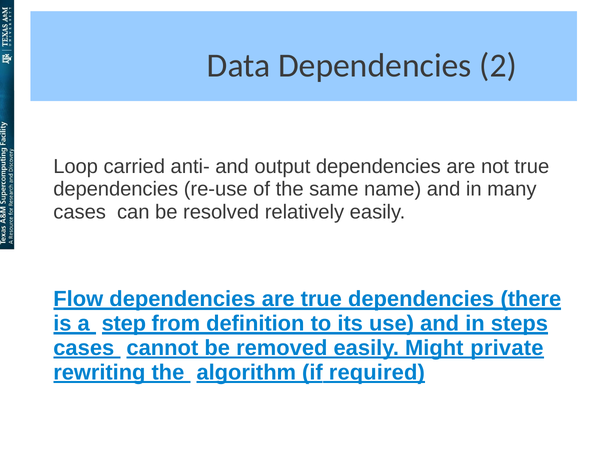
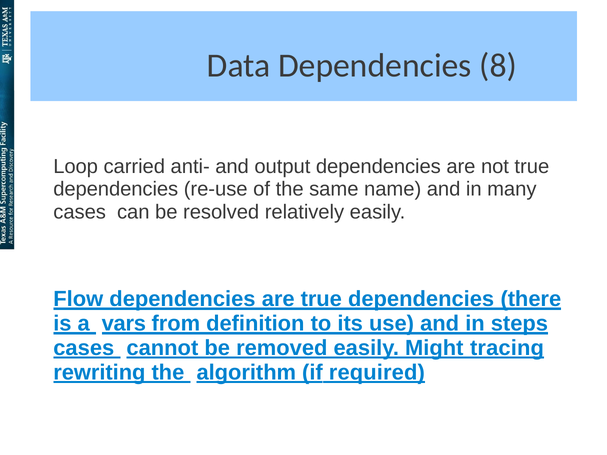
2: 2 -> 8
step: step -> vars
private: private -> tracing
